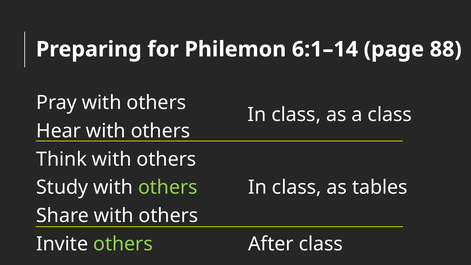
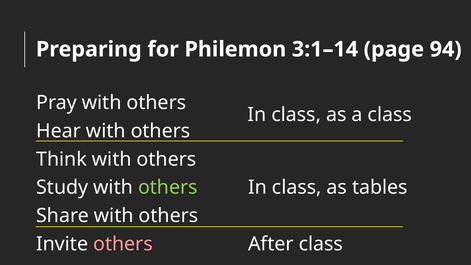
6:1–14: 6:1–14 -> 3:1–14
88: 88 -> 94
others at (123, 244) colour: light green -> pink
